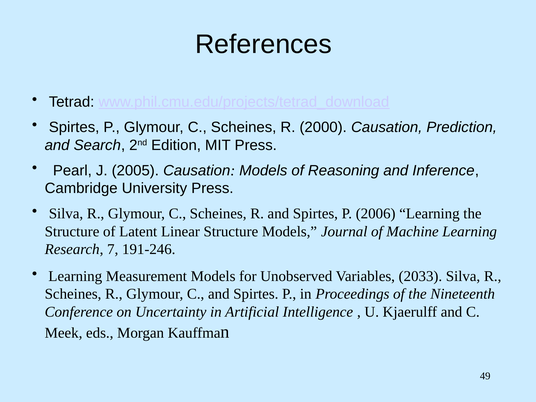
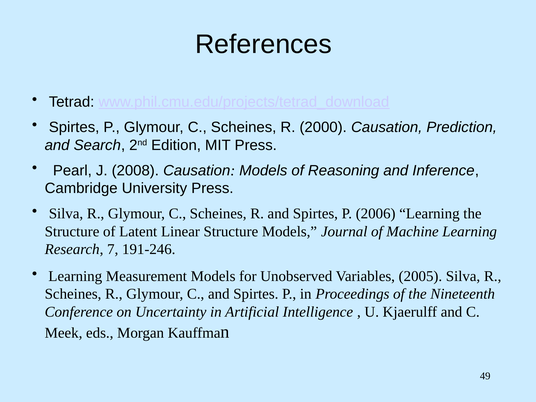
2005: 2005 -> 2008
2033: 2033 -> 2005
